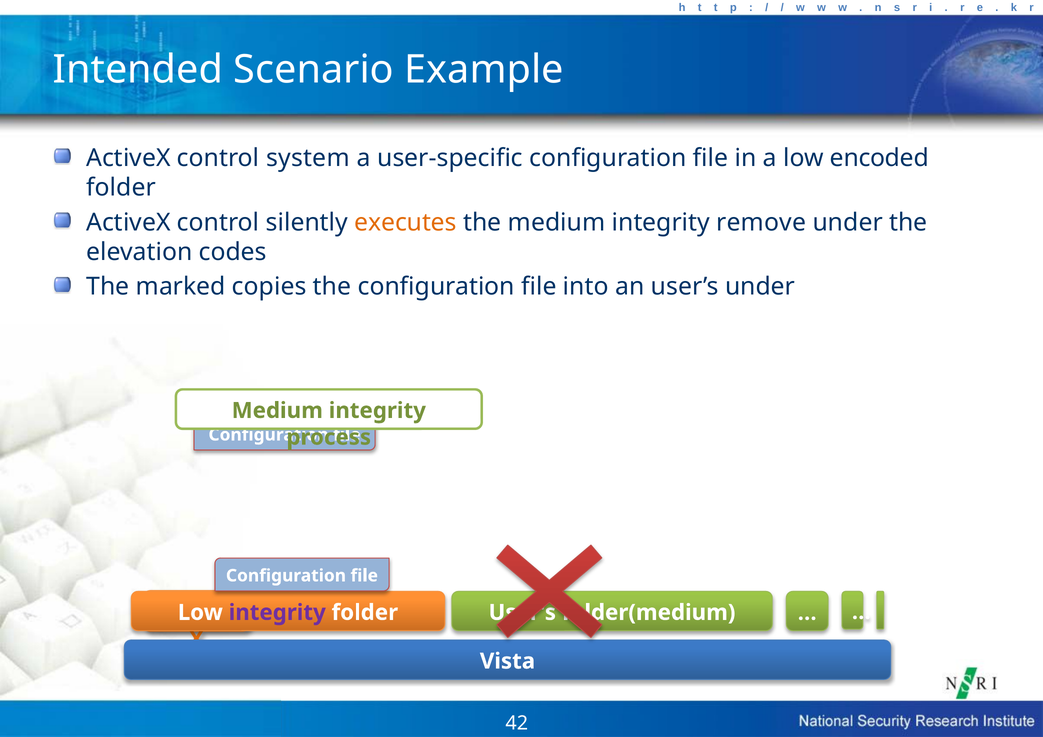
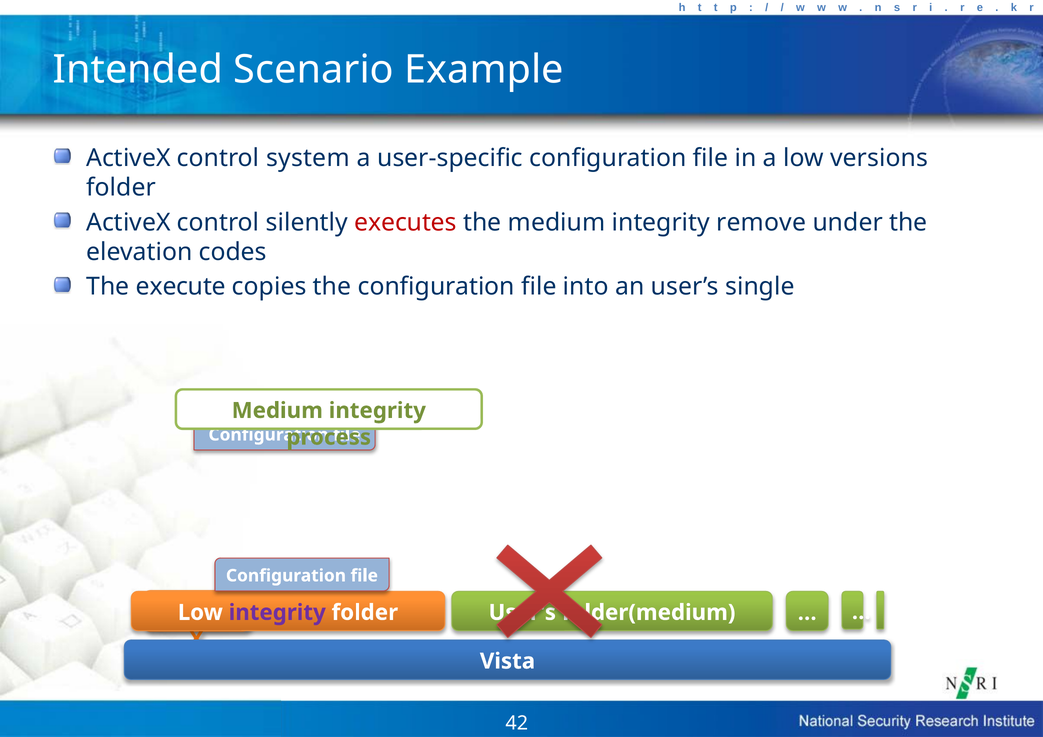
encoded: encoded -> versions
executes colour: orange -> red
marked: marked -> execute
user’s under: under -> single
